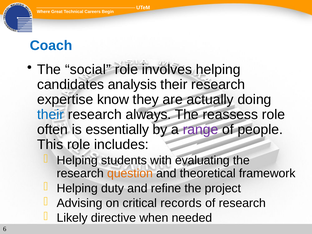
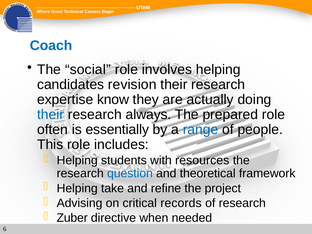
analysis: analysis -> revision
reassess: reassess -> prepared
range colour: purple -> blue
evaluating: evaluating -> resources
question colour: orange -> blue
duty: duty -> take
Likely: Likely -> Zuber
